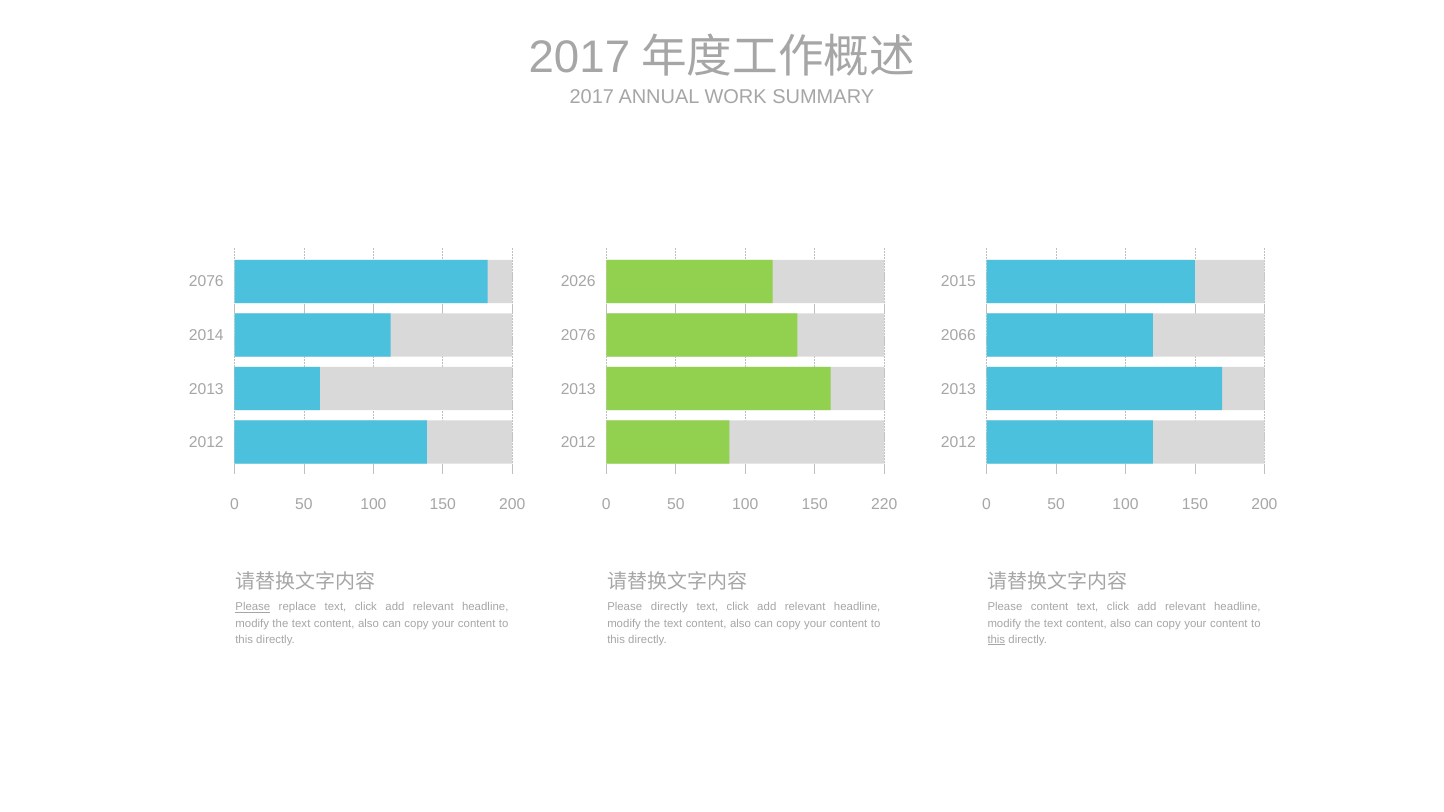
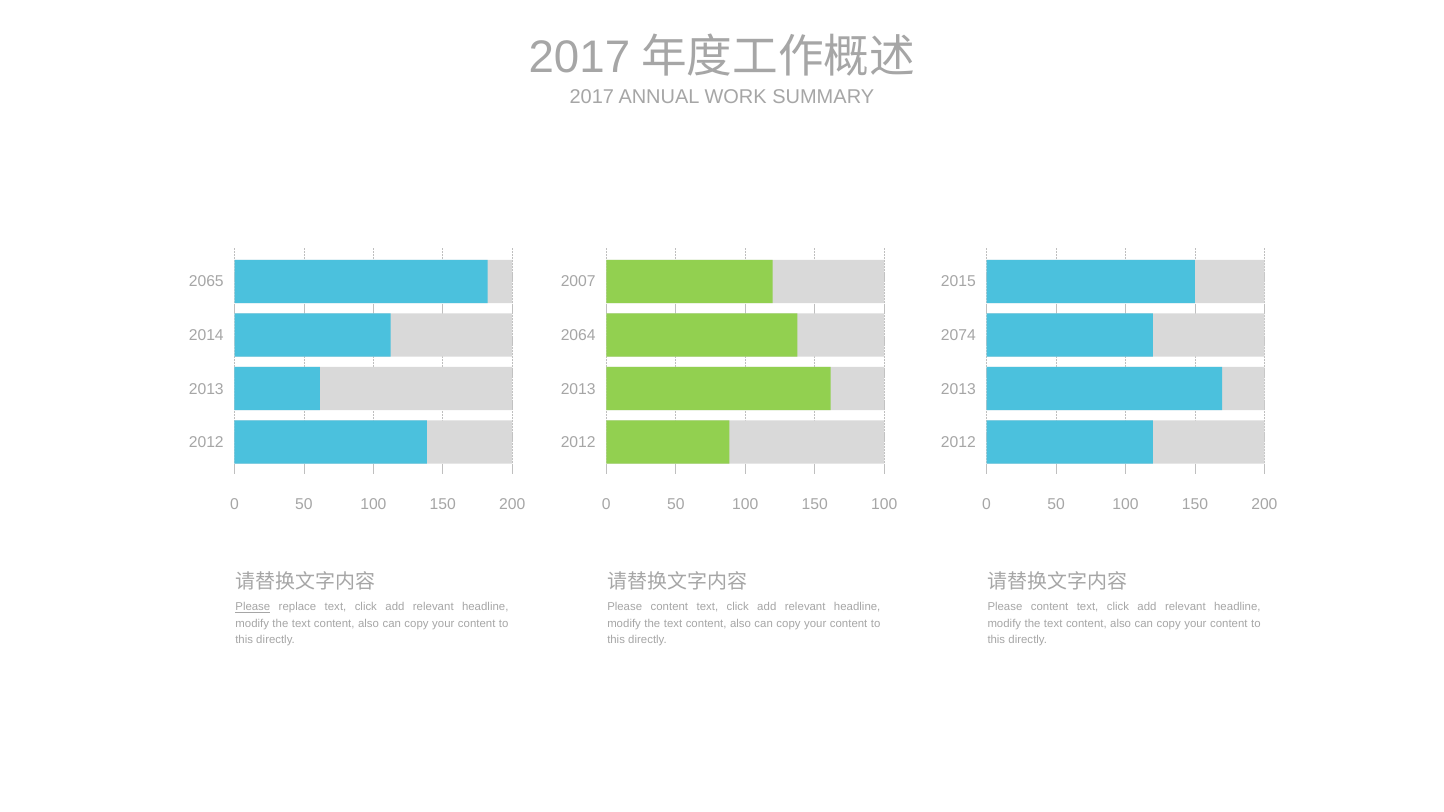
2076 at (206, 282): 2076 -> 2065
2026: 2026 -> 2007
2076 at (578, 335): 2076 -> 2064
2066: 2066 -> 2074
50 220: 220 -> 100
directly at (669, 607): directly -> content
this at (996, 640) underline: present -> none
